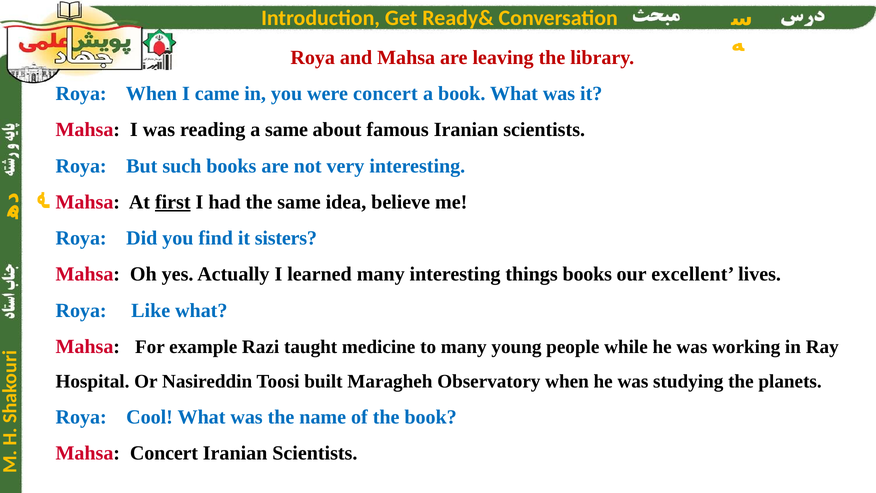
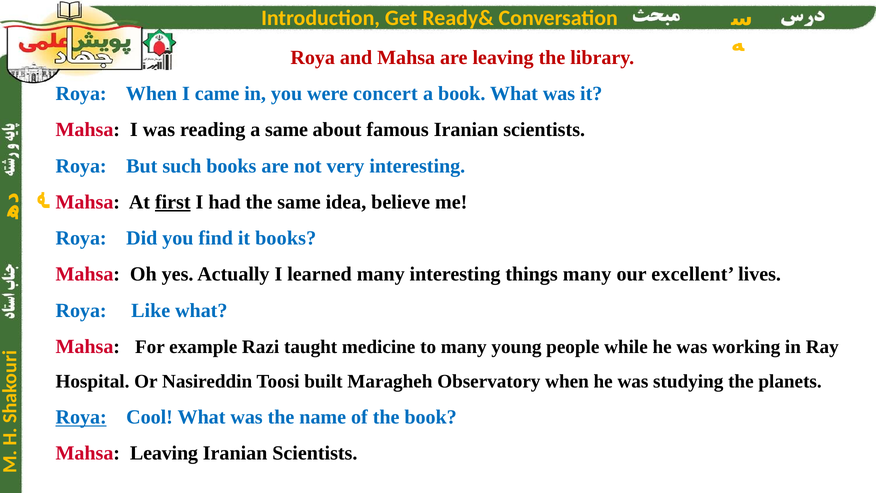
it sisters: sisters -> books
things books: books -> many
Roya at (81, 417) underline: none -> present
Mahsa Concert: Concert -> Leaving
